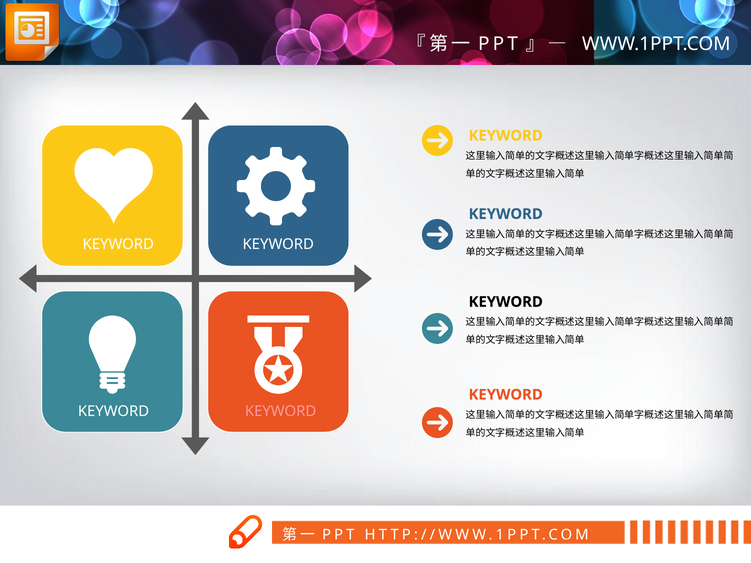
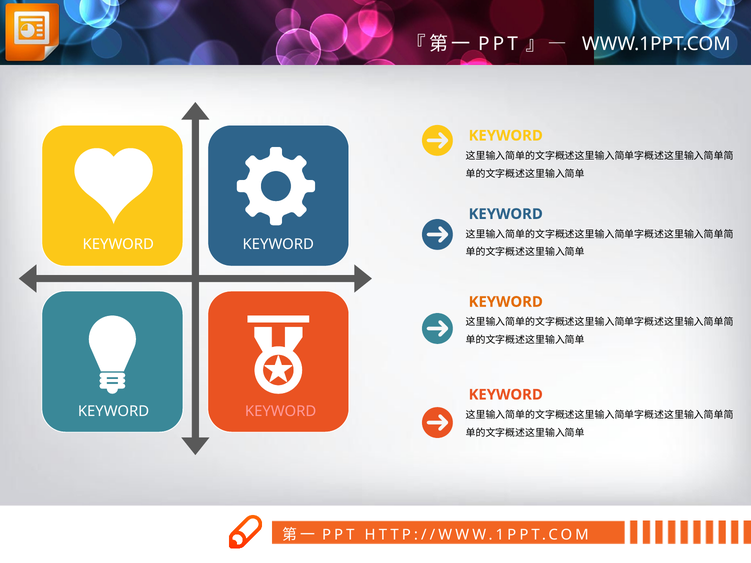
KEYWORD at (506, 302) colour: black -> orange
